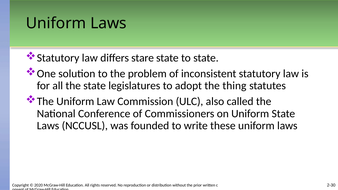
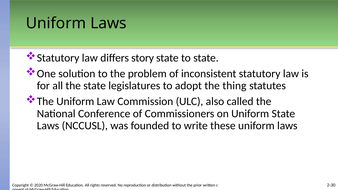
stare: stare -> story
